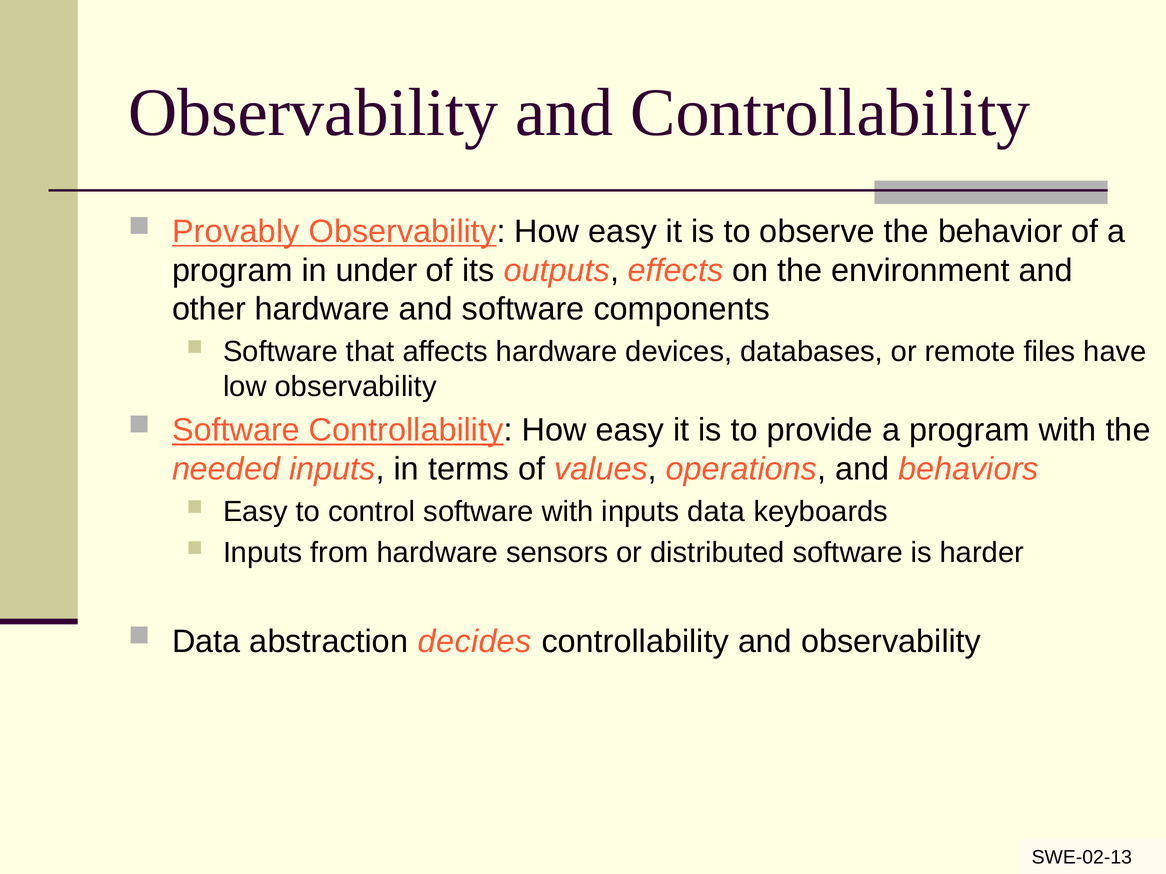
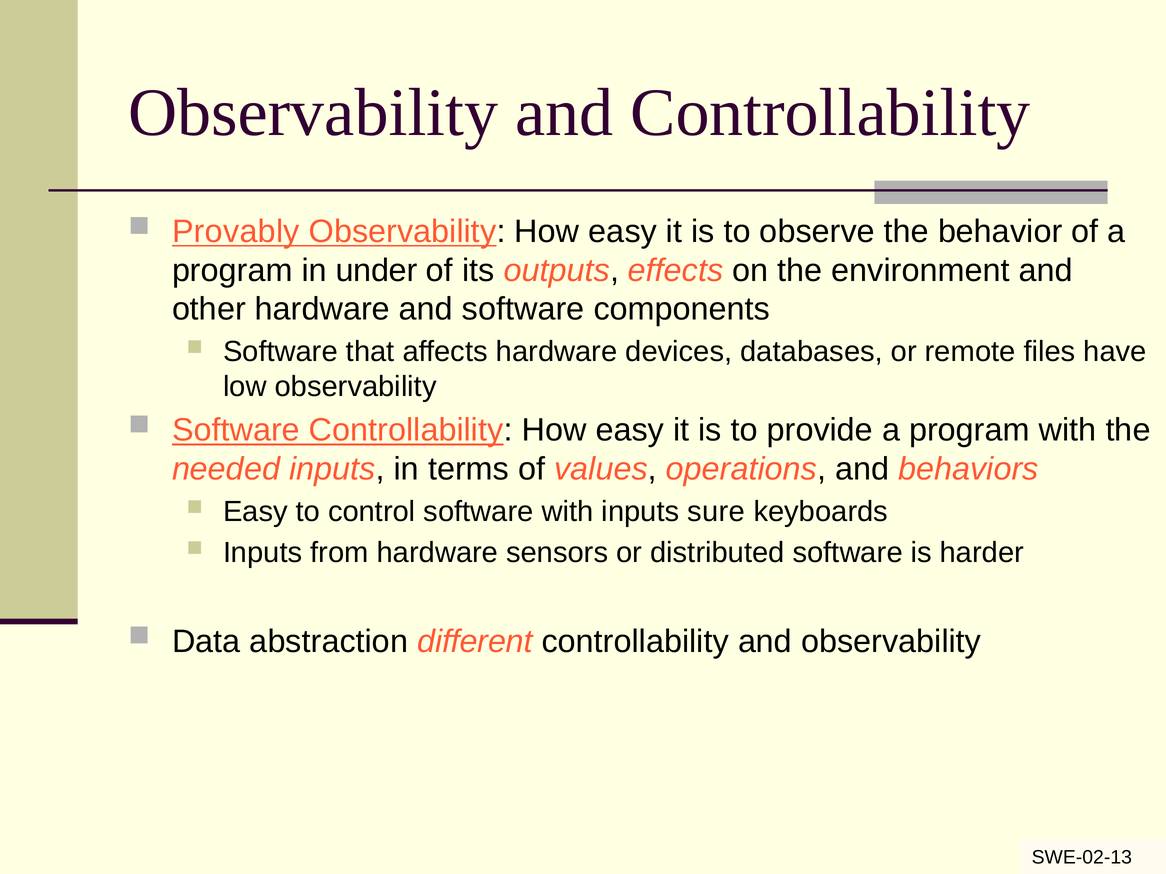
inputs data: data -> sure
decides: decides -> different
